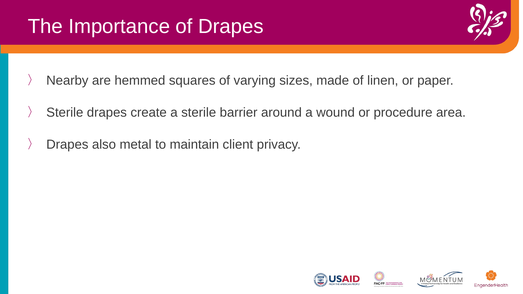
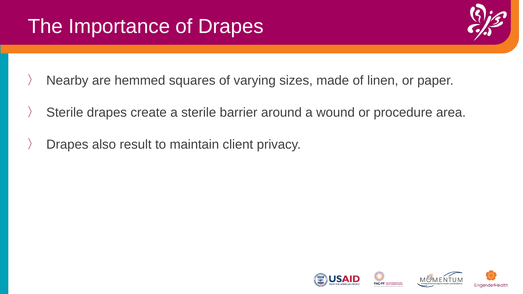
metal: metal -> result
